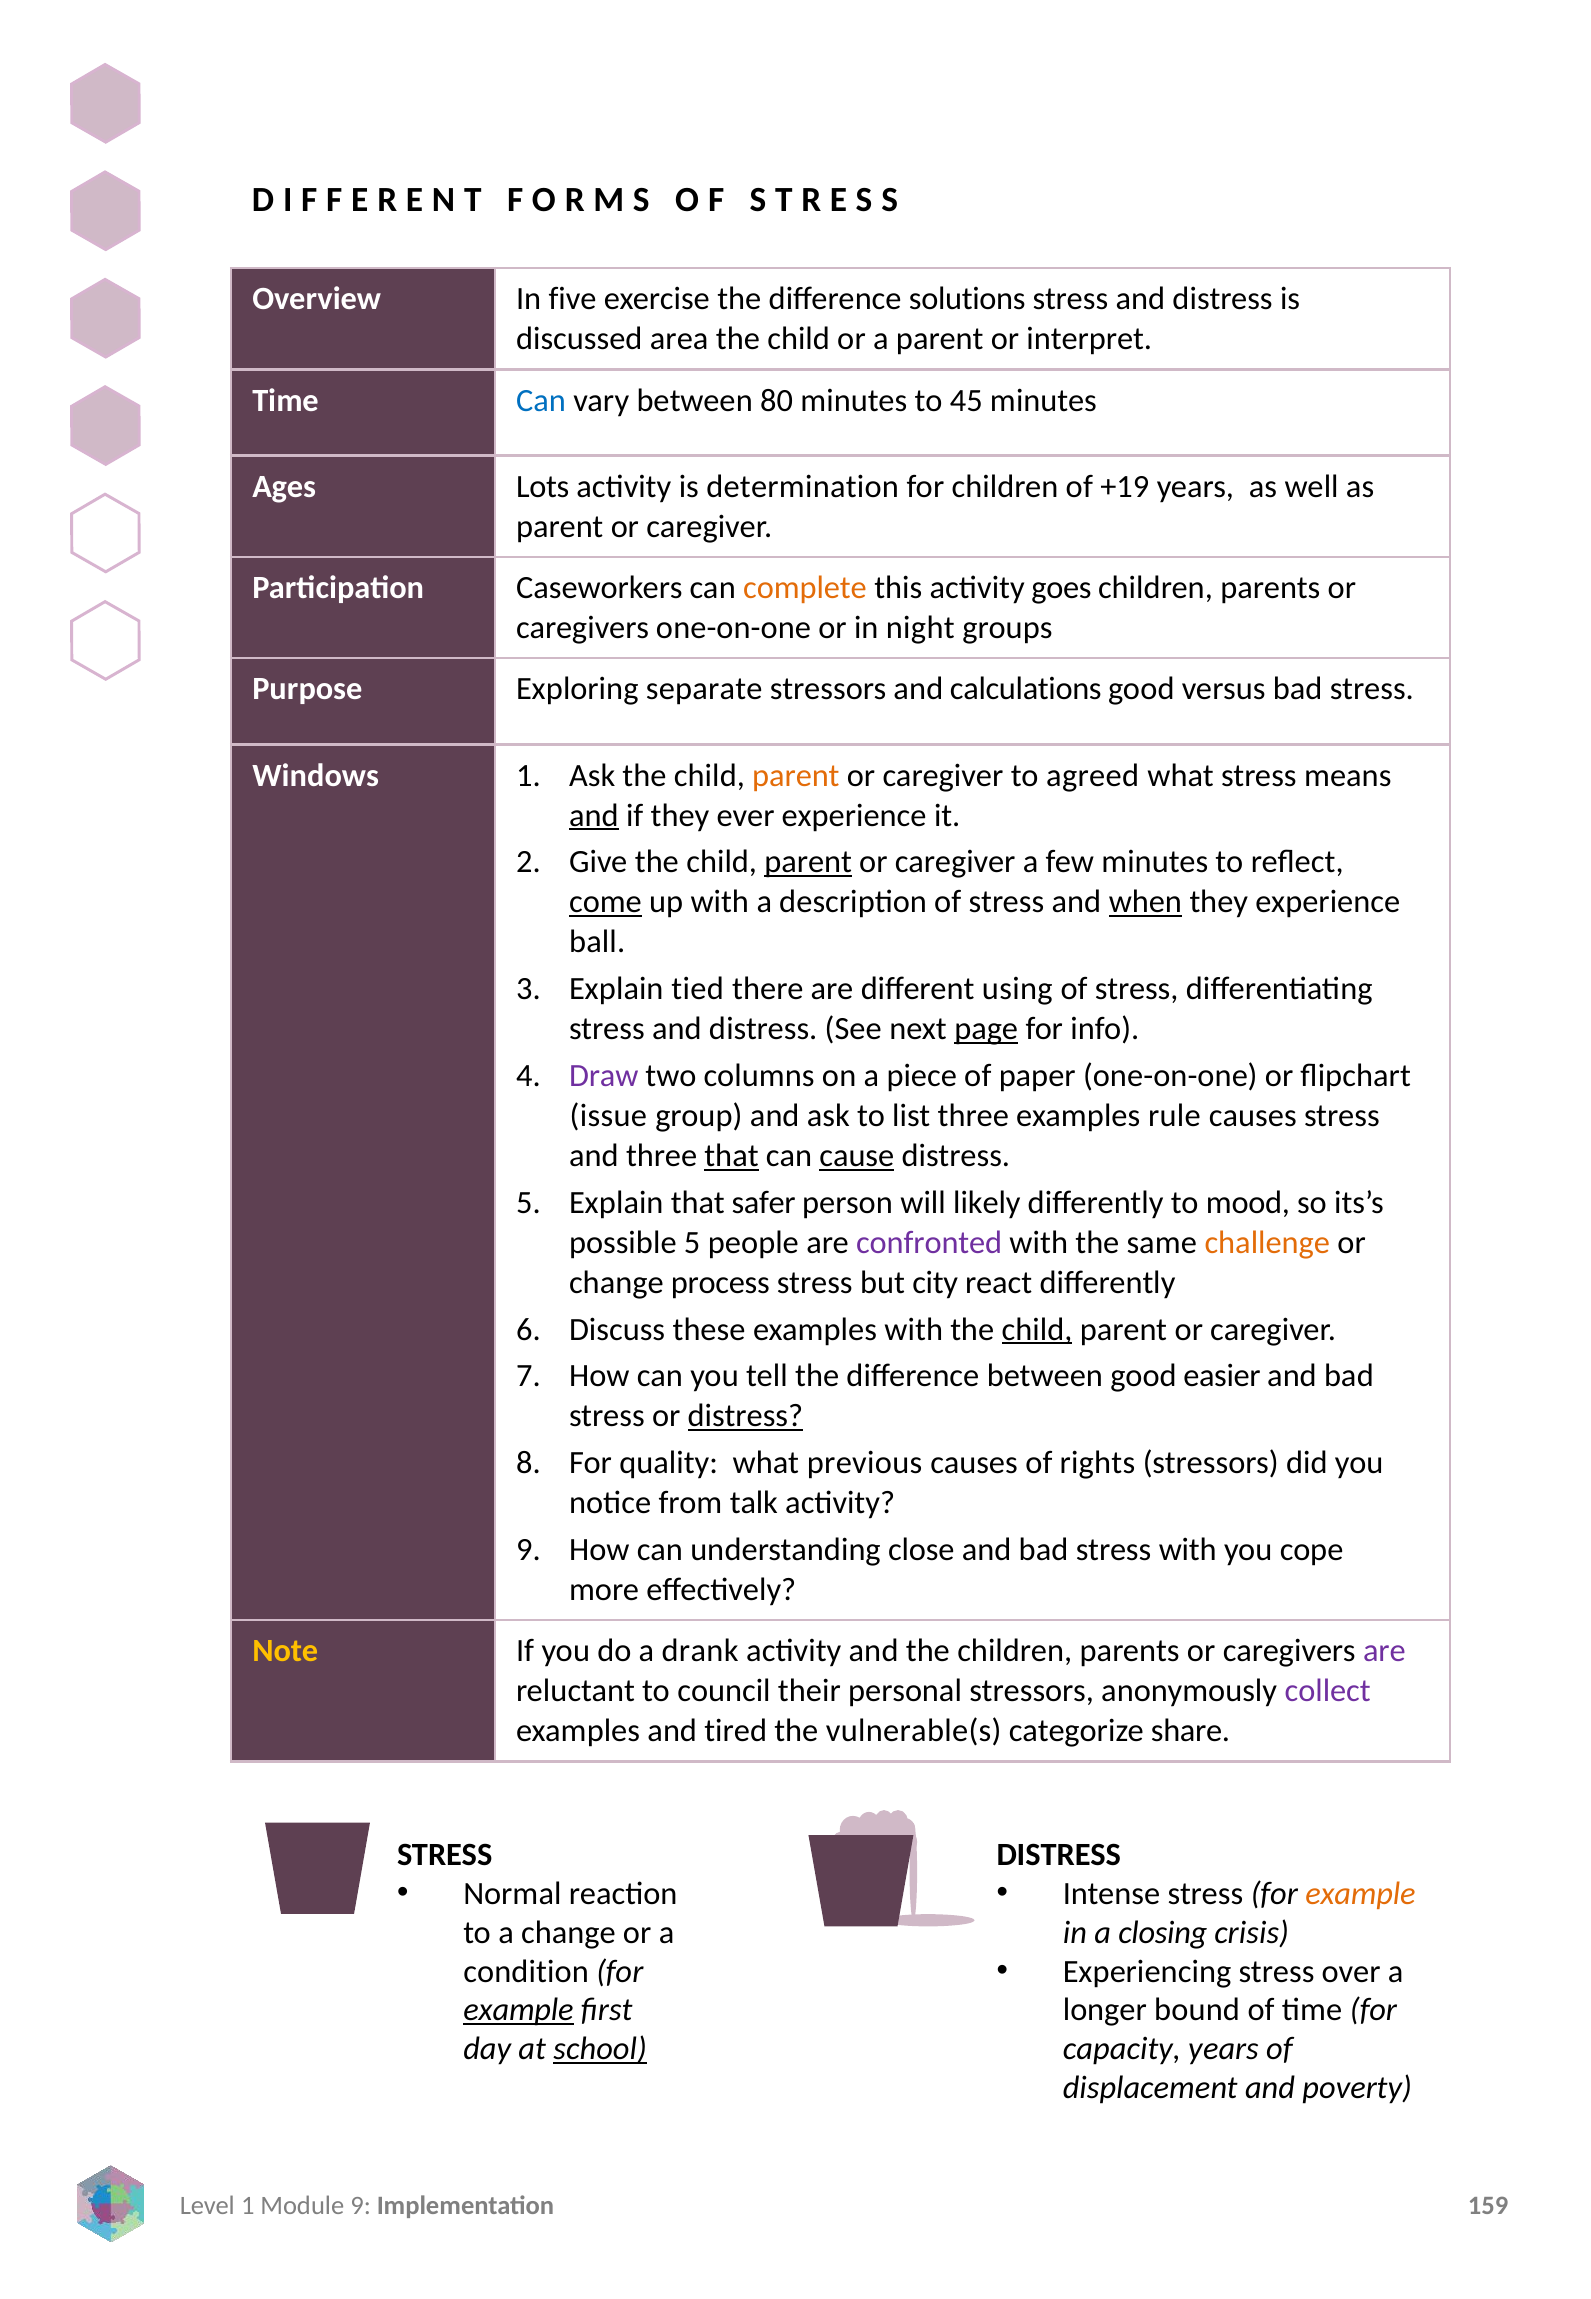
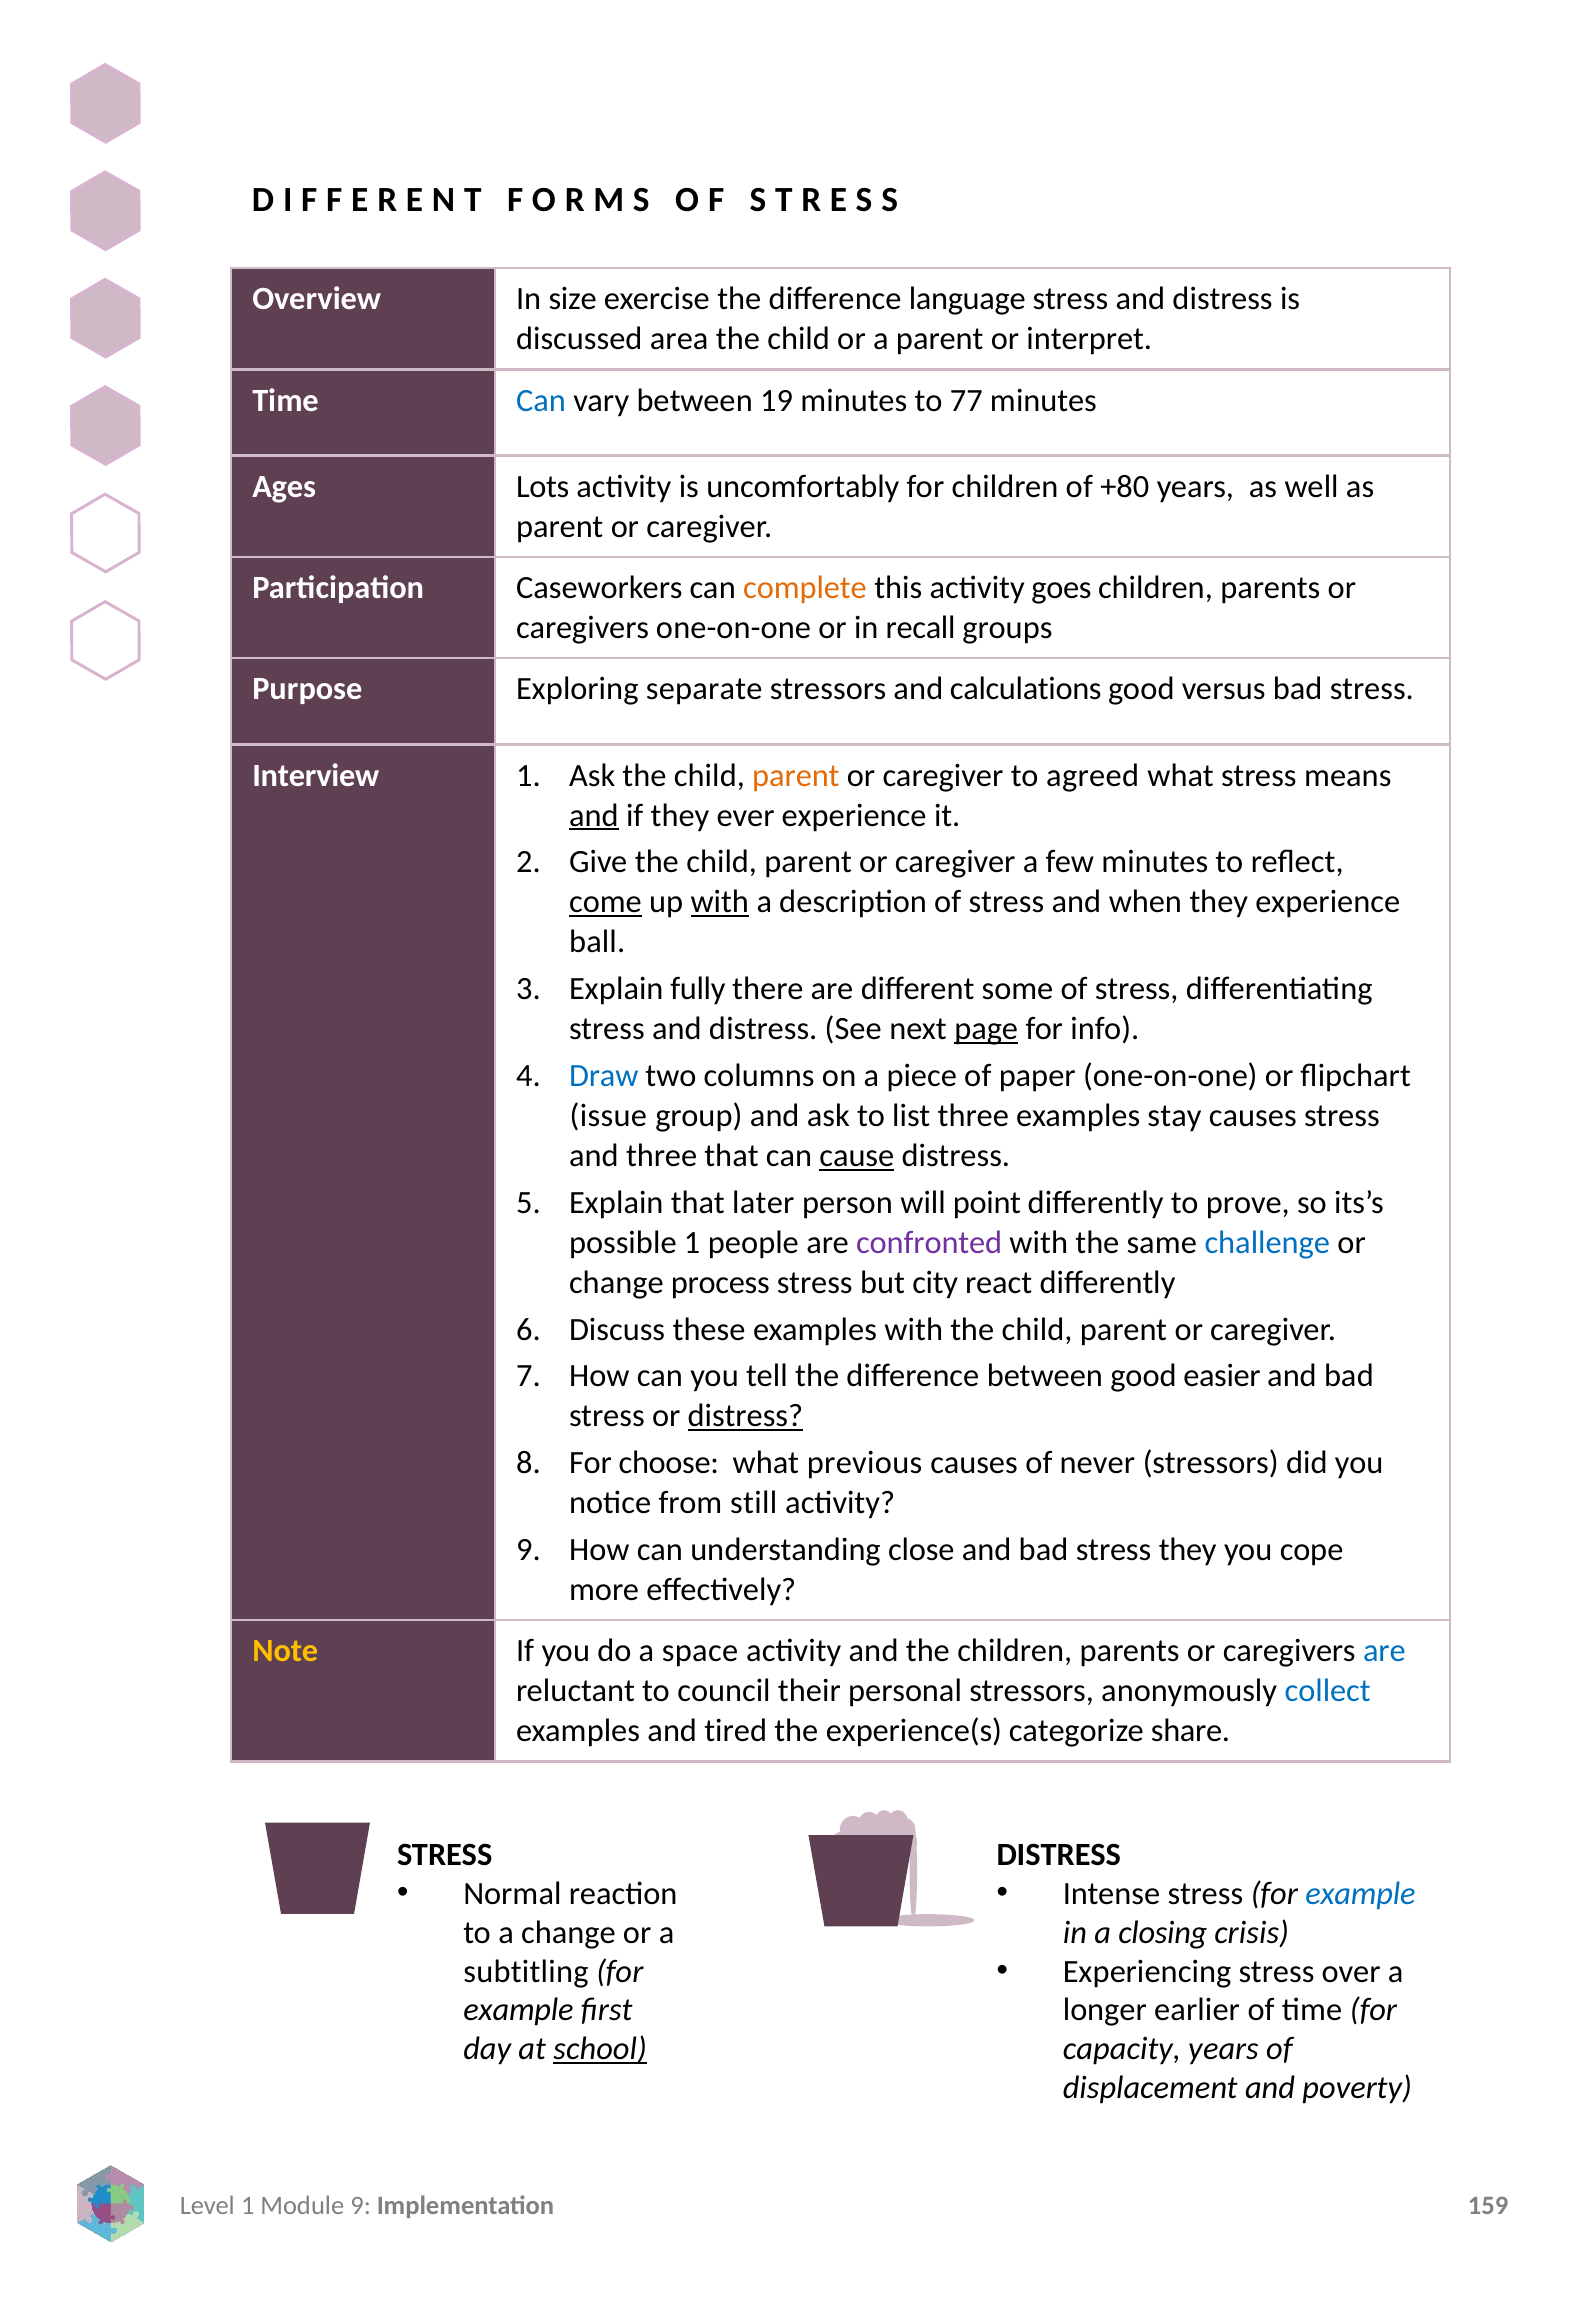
five: five -> size
solutions: solutions -> language
80: 80 -> 19
45: 45 -> 77
determination: determination -> uncomfortably
+19: +19 -> +80
night: night -> recall
Windows: Windows -> Interview
parent at (808, 862) underline: present -> none
with at (720, 902) underline: none -> present
when underline: present -> none
tied: tied -> fully
using: using -> some
Draw colour: purple -> blue
rule: rule -> stay
that at (732, 1155) underline: present -> none
safer: safer -> later
likely: likely -> point
mood: mood -> prove
possible 5: 5 -> 1
challenge colour: orange -> blue
child at (1037, 1329) underline: present -> none
quality: quality -> choose
rights: rights -> never
talk: talk -> still
stress with: with -> they
drank: drank -> space
are at (1384, 1651) colour: purple -> blue
collect colour: purple -> blue
vulnerable(s: vulnerable(s -> experience(s
example at (1360, 1893) colour: orange -> blue
condition: condition -> subtitling
example at (519, 2010) underline: present -> none
bound: bound -> earlier
